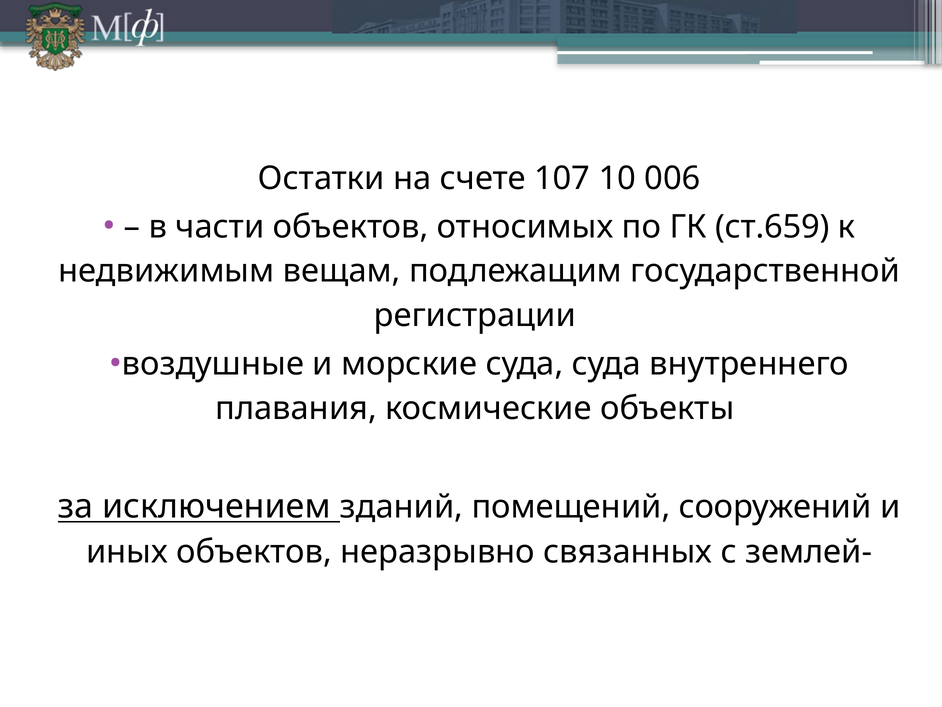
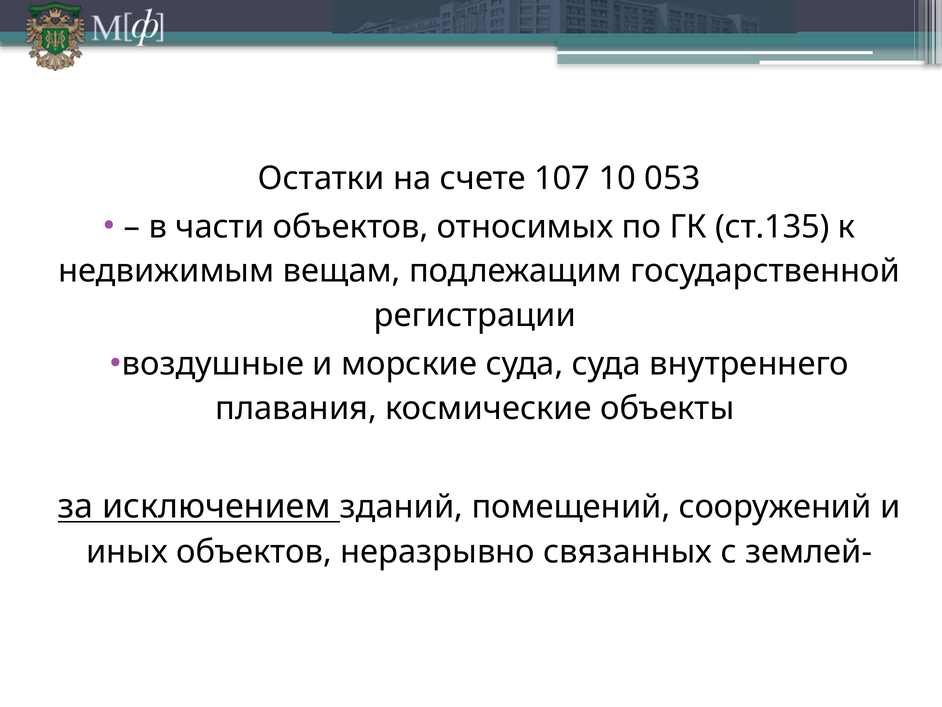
006: 006 -> 053
ст.659: ст.659 -> ст.135
